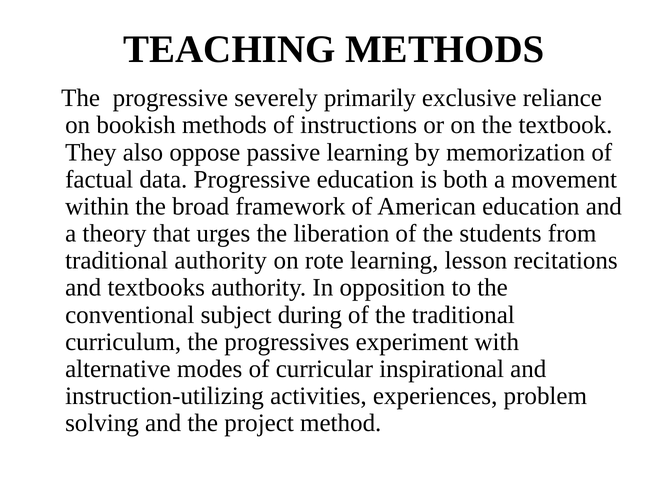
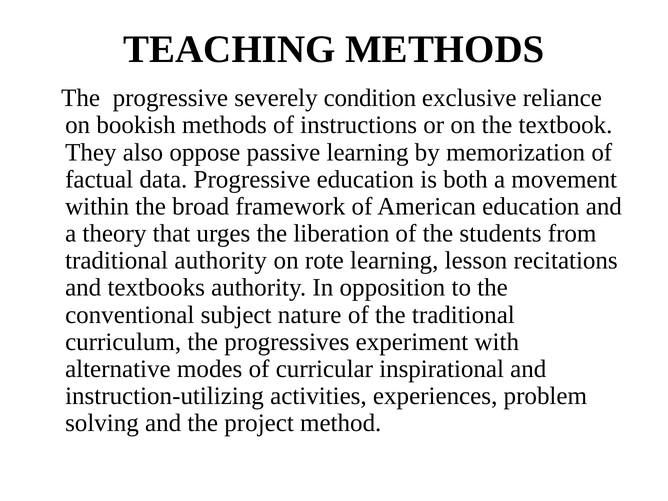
primarily: primarily -> condition
during: during -> nature
